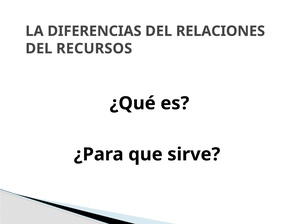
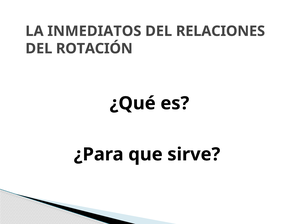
DIFERENCIAS: DIFERENCIAS -> INMEDIATOS
RECURSOS: RECURSOS -> ROTACIÓN
